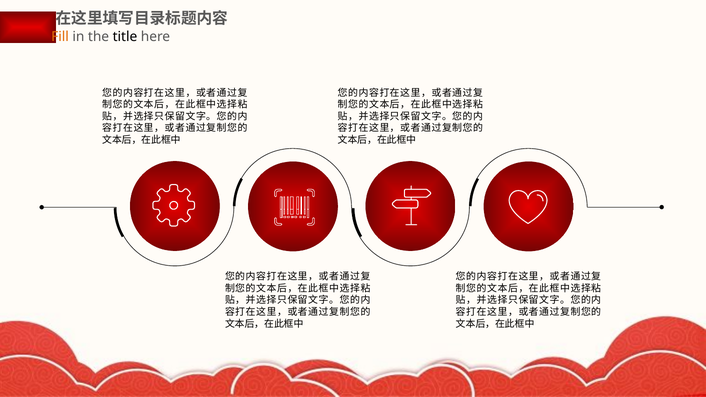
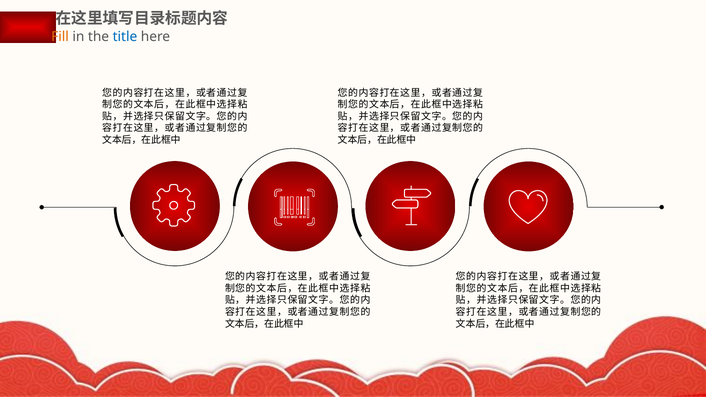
title colour: black -> blue
